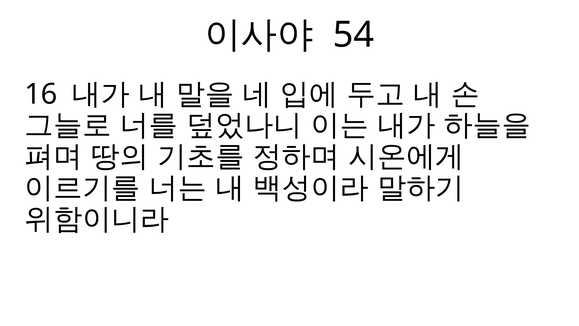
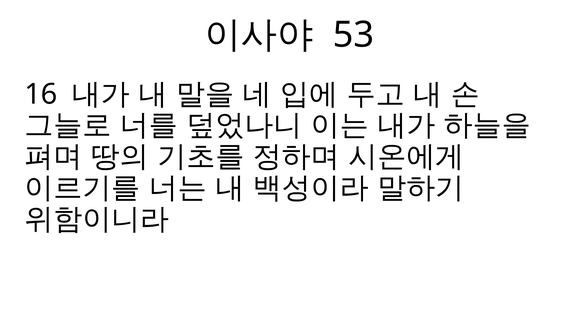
54: 54 -> 53
